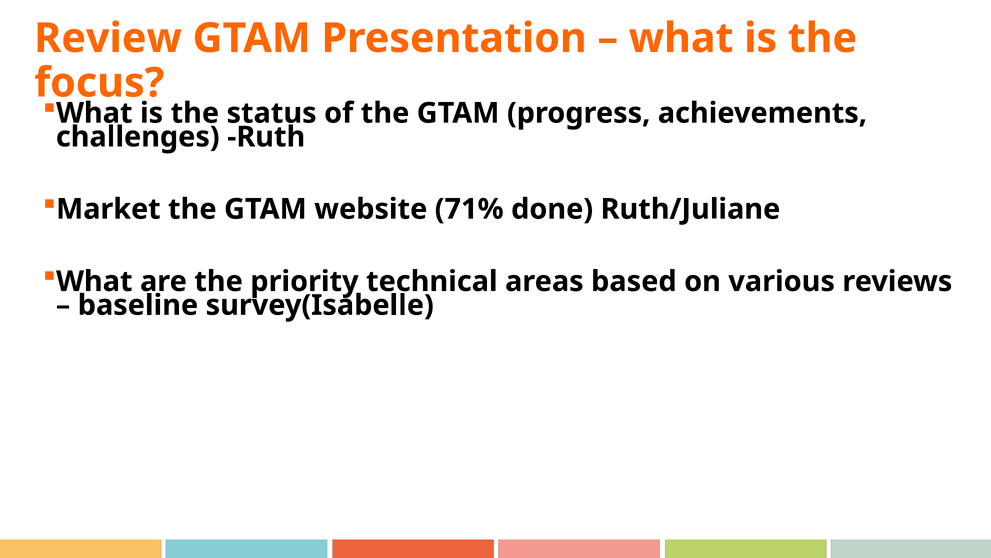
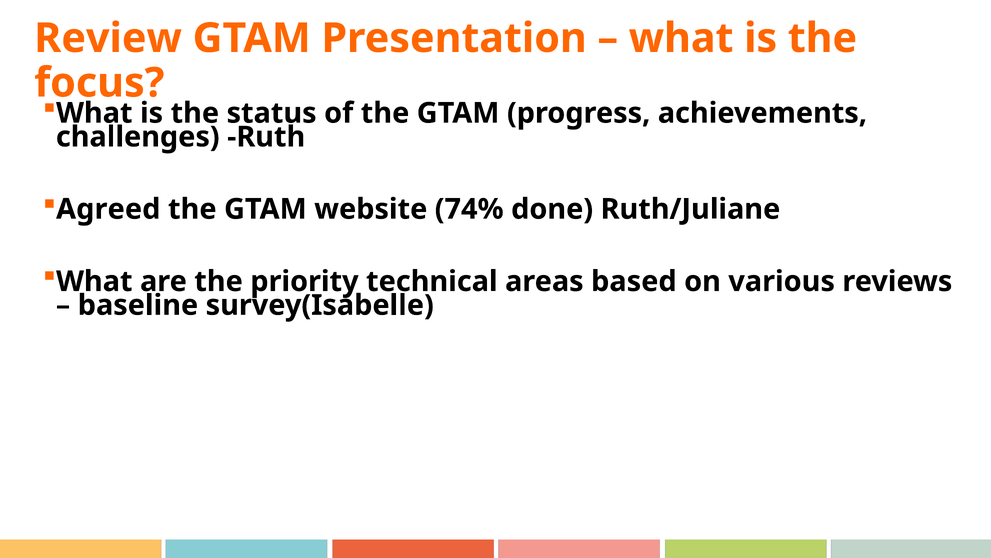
Market: Market -> Agreed
71%: 71% -> 74%
